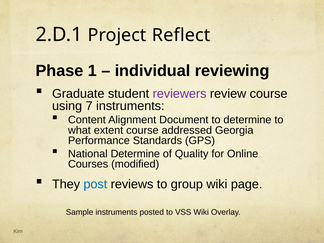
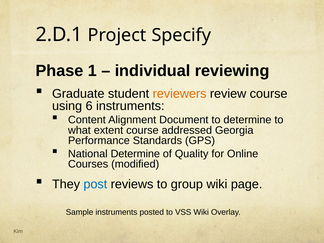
Reflect: Reflect -> Specify
reviewers colour: purple -> orange
7: 7 -> 6
